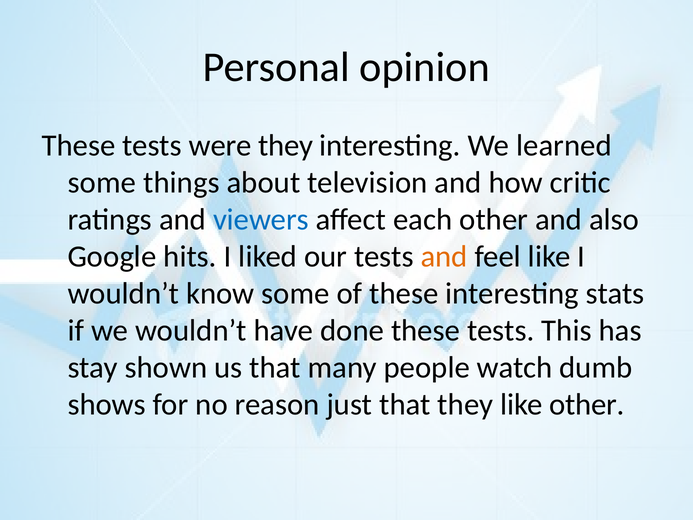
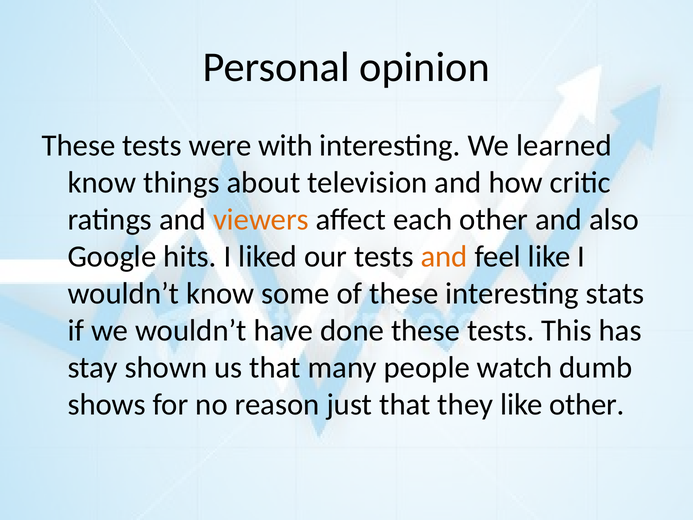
were they: they -> with
some at (102, 182): some -> know
viewers colour: blue -> orange
